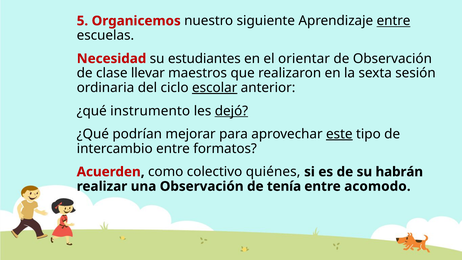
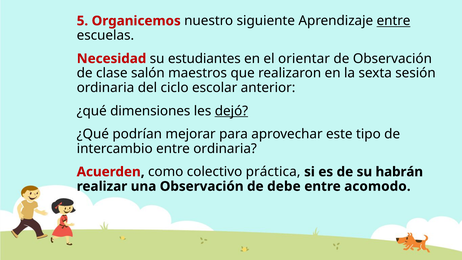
llevar: llevar -> salón
escolar underline: present -> none
instrumento: instrumento -> dimensiones
este underline: present -> none
entre formatos: formatos -> ordinaria
quiénes: quiénes -> práctica
tenía: tenía -> debe
